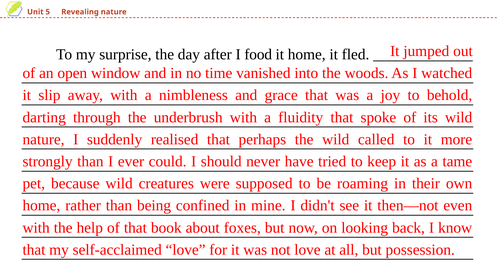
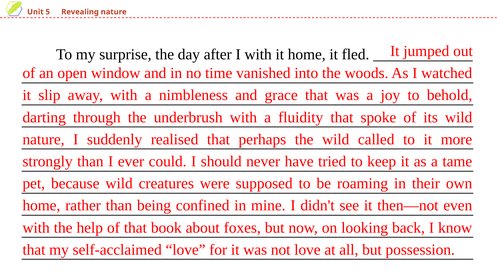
I food: food -> with
